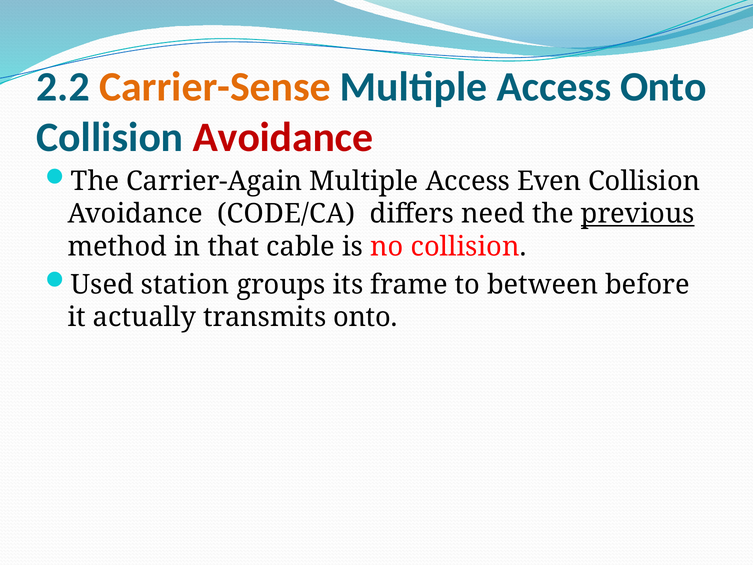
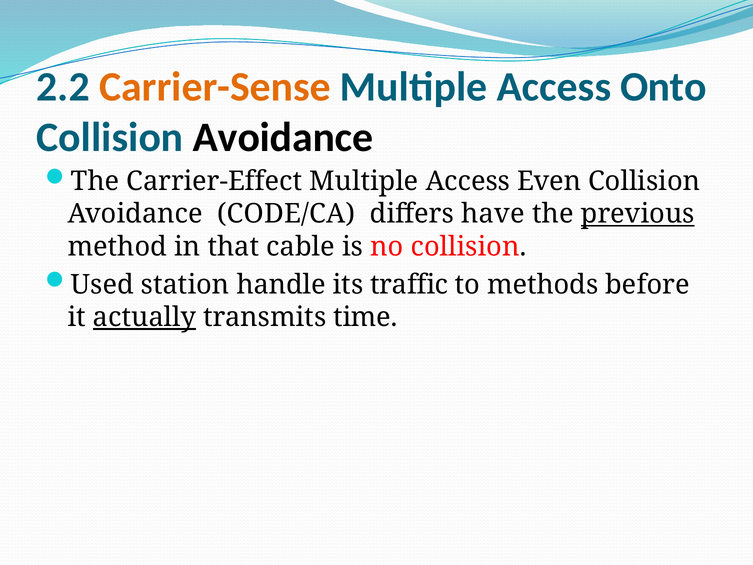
Avoidance at (283, 137) colour: red -> black
Carrier-Again: Carrier-Again -> Carrier-Effect
need: need -> have
groups: groups -> handle
frame: frame -> traffic
between: between -> methods
actually underline: none -> present
transmits onto: onto -> time
